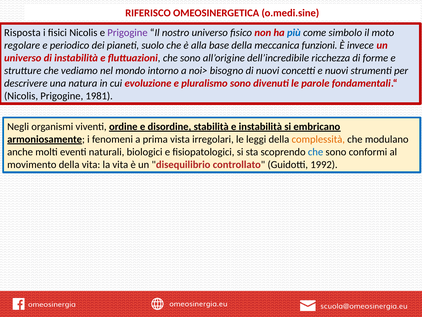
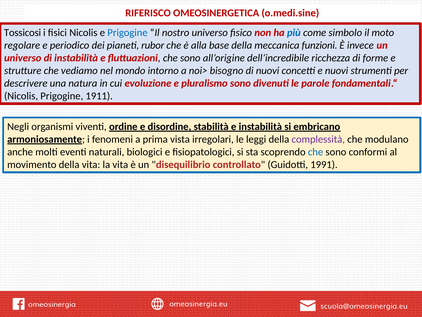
Risposta: Risposta -> Tossicosi
Prigogine at (127, 33) colour: purple -> blue
suolo: suolo -> rubor
1981: 1981 -> 1911
complessità colour: orange -> purple
1992: 1992 -> 1991
